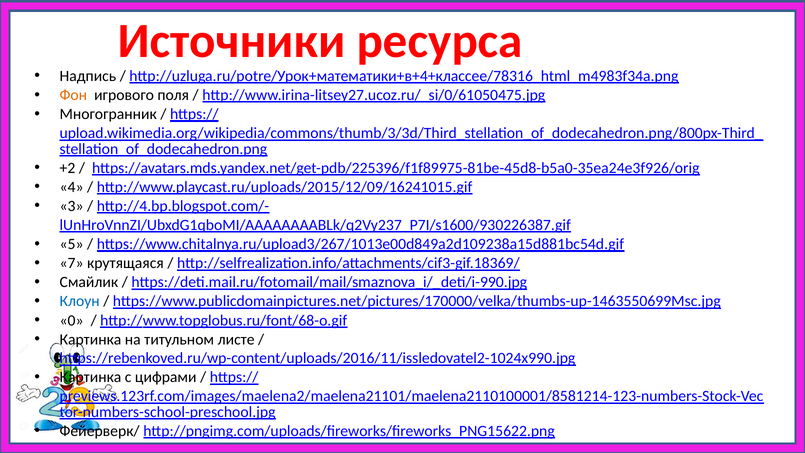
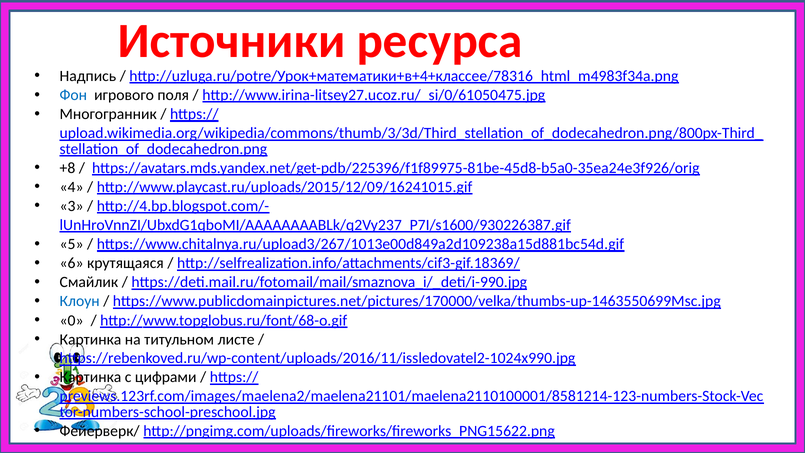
Фон colour: orange -> blue
+2: +2 -> +8
7: 7 -> 6
